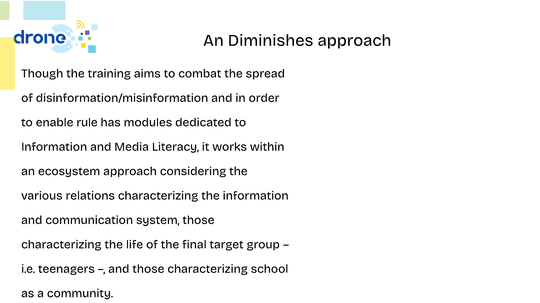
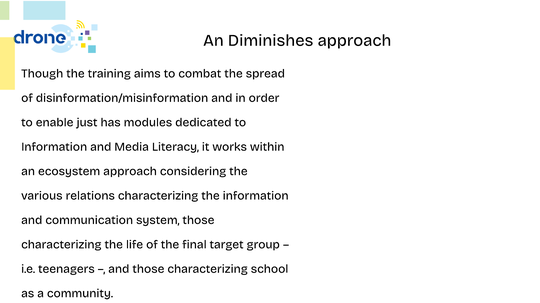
rule: rule -> just
